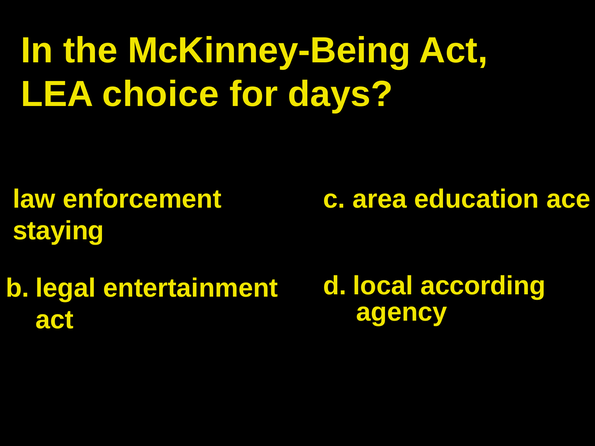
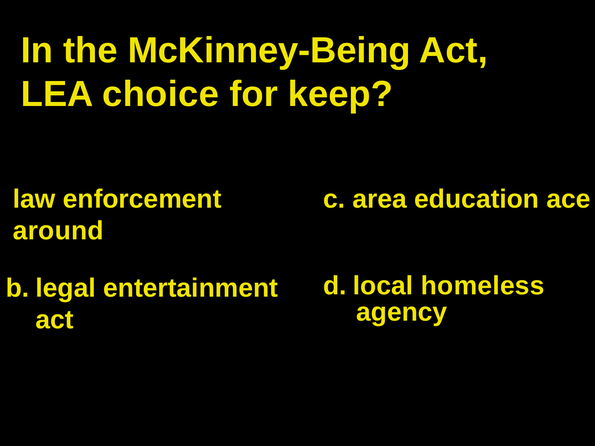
days: days -> keep
staying: staying -> around
according: according -> homeless
